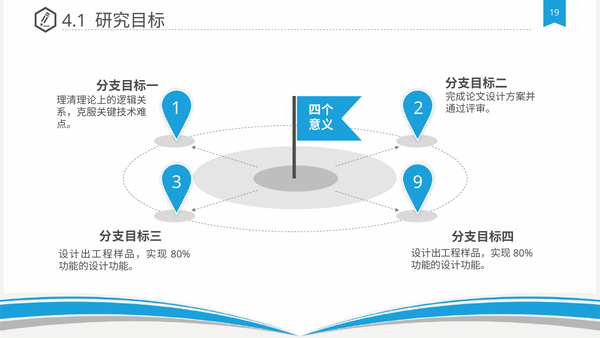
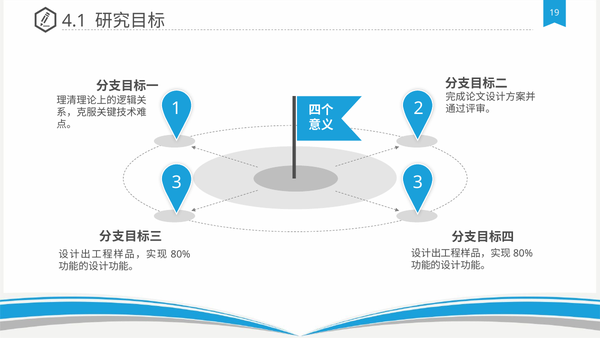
3 9: 9 -> 3
